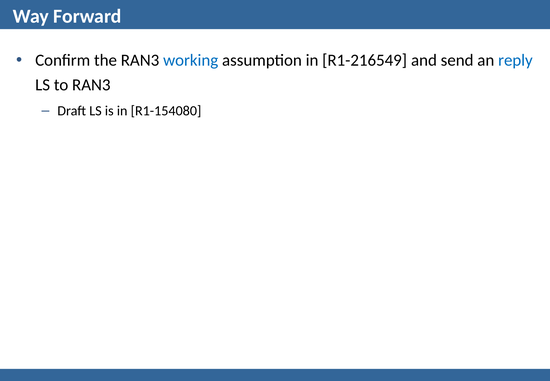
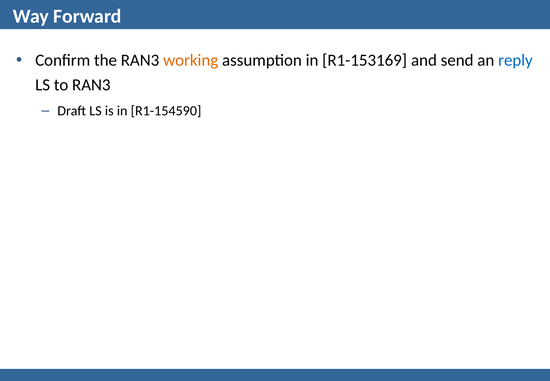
working colour: blue -> orange
R1-216549: R1-216549 -> R1-153169
R1-154080: R1-154080 -> R1-154590
